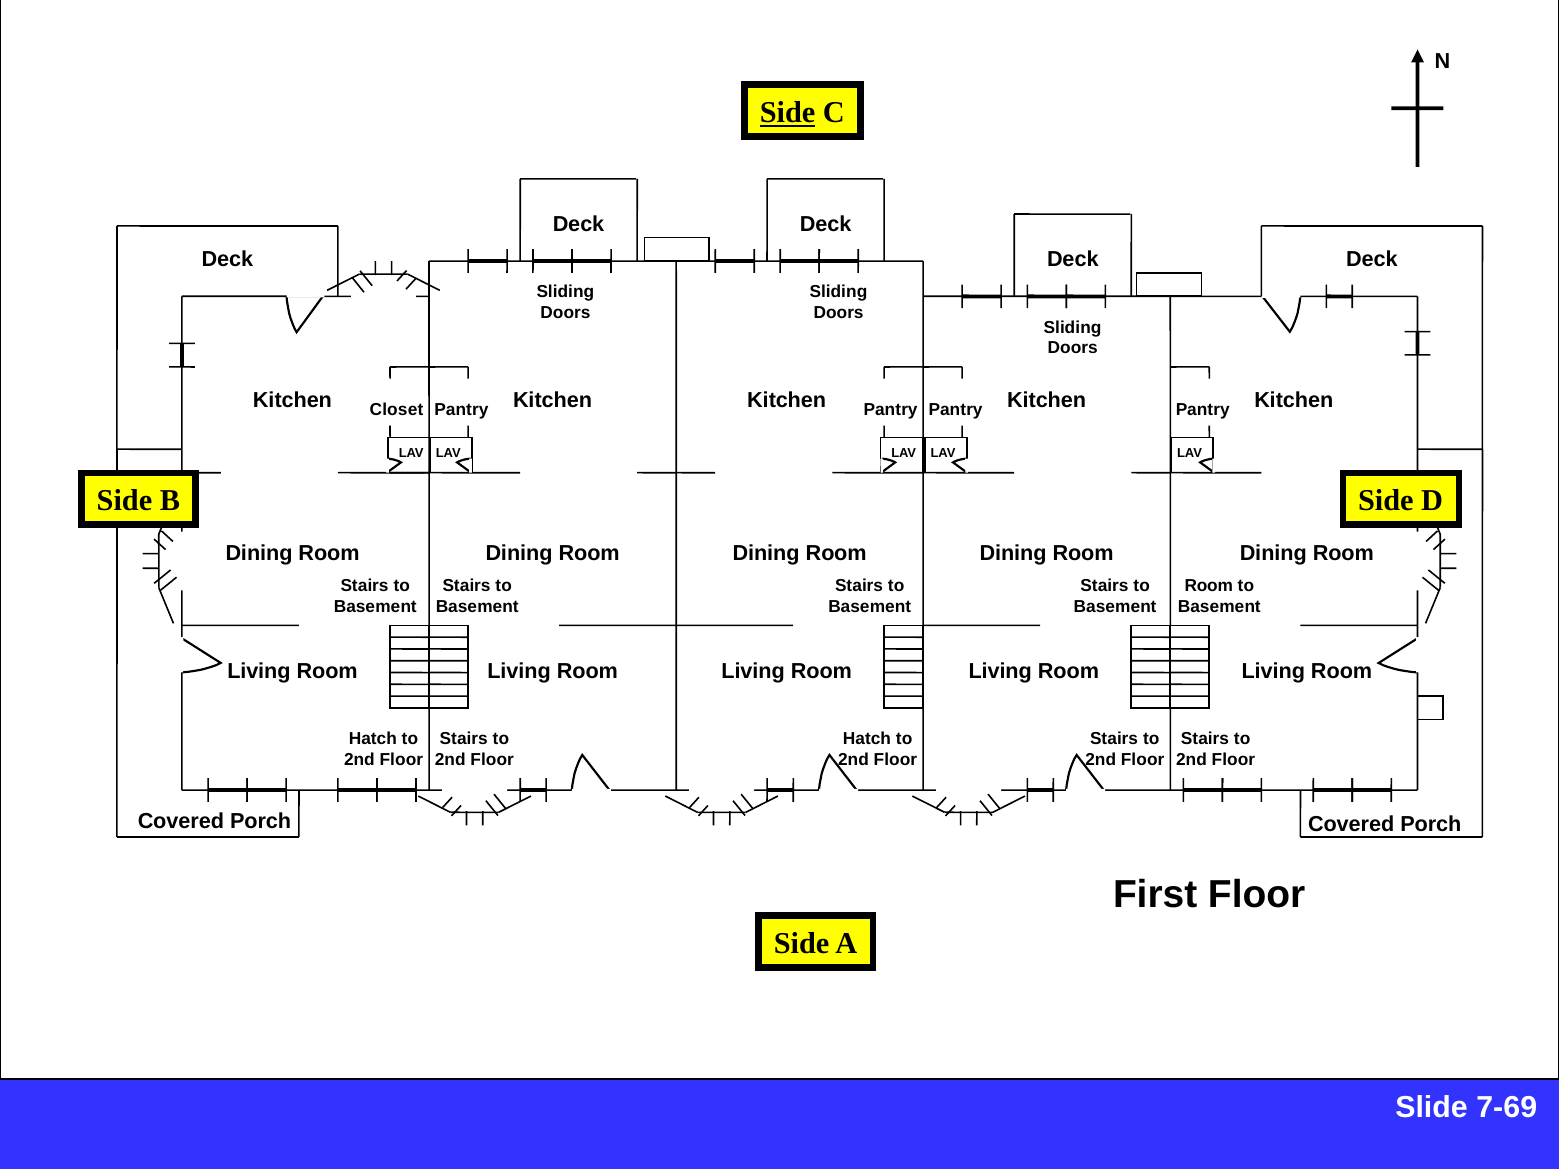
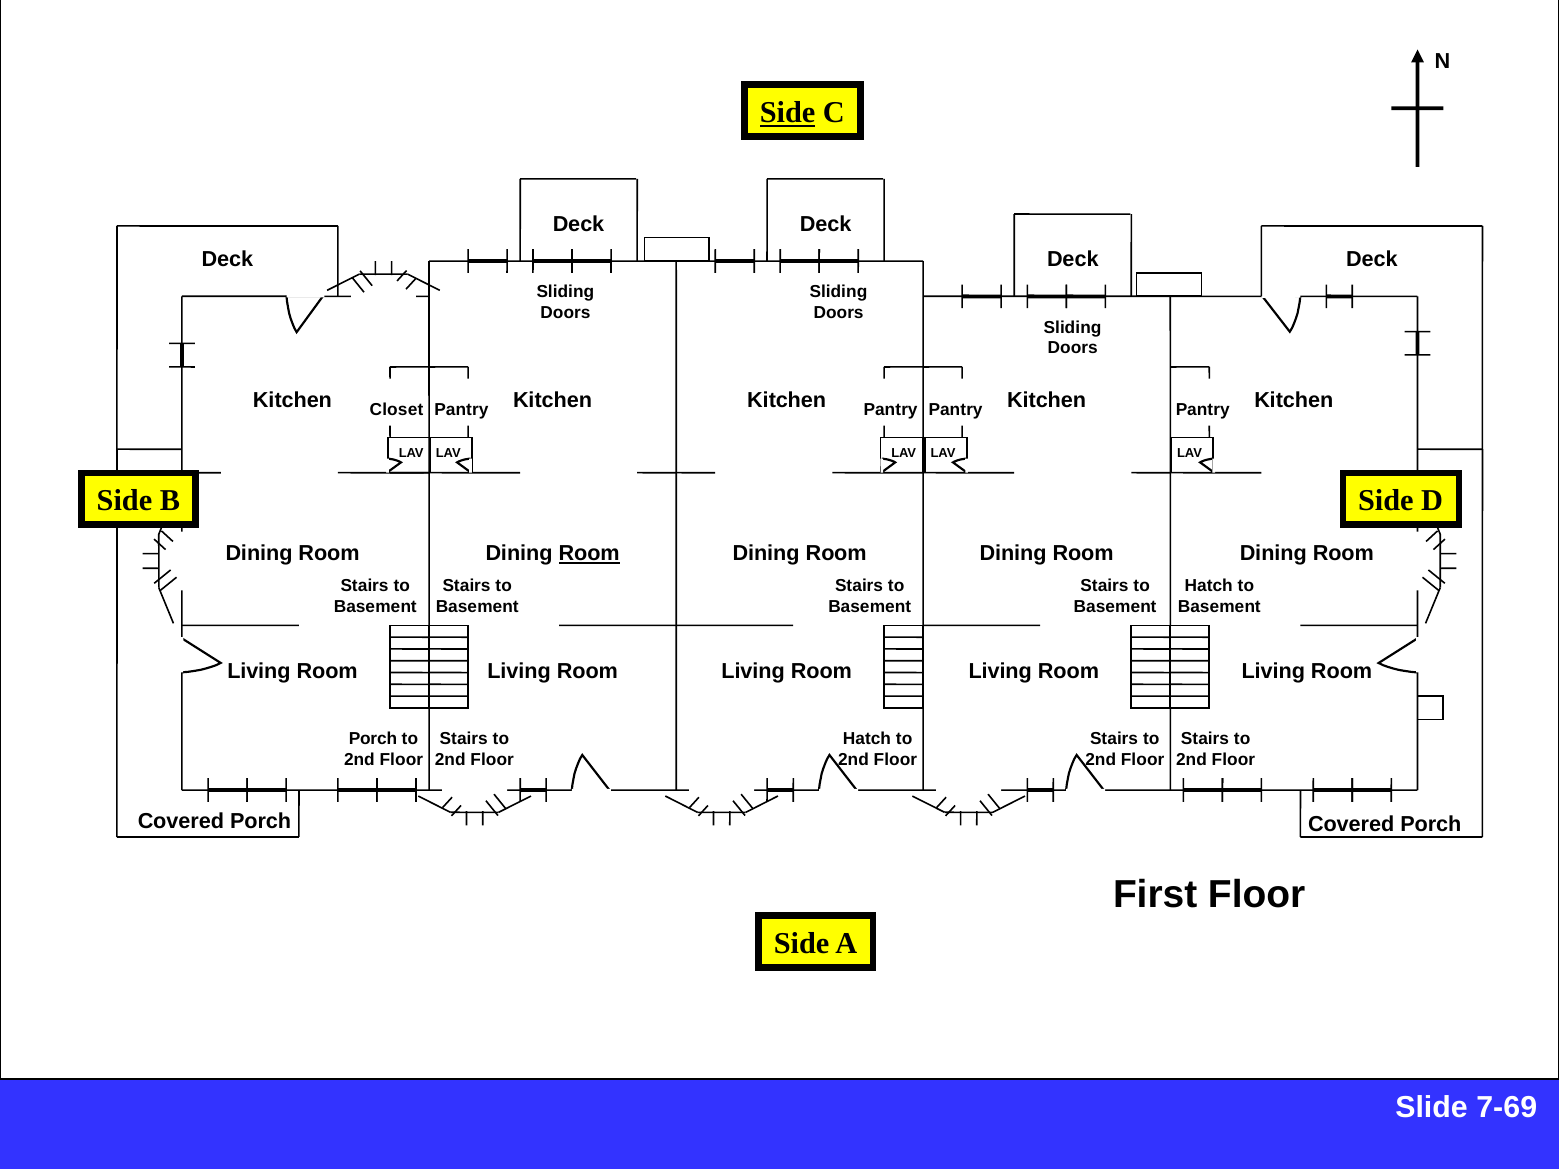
Room at (589, 554) underline: none -> present
Room at (1209, 586): Room -> Hatch
Hatch at (373, 739): Hatch -> Porch
